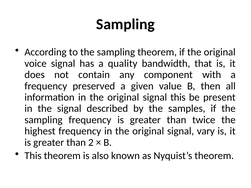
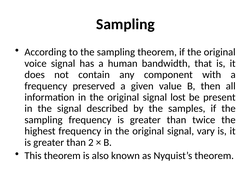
quality: quality -> human
signal this: this -> lost
